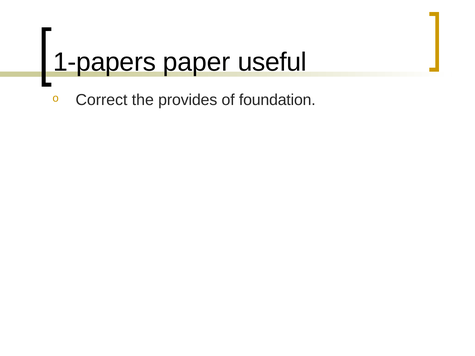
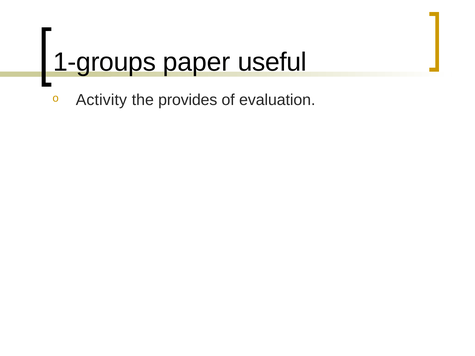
1-papers: 1-papers -> 1-groups
Correct: Correct -> Activity
foundation: foundation -> evaluation
